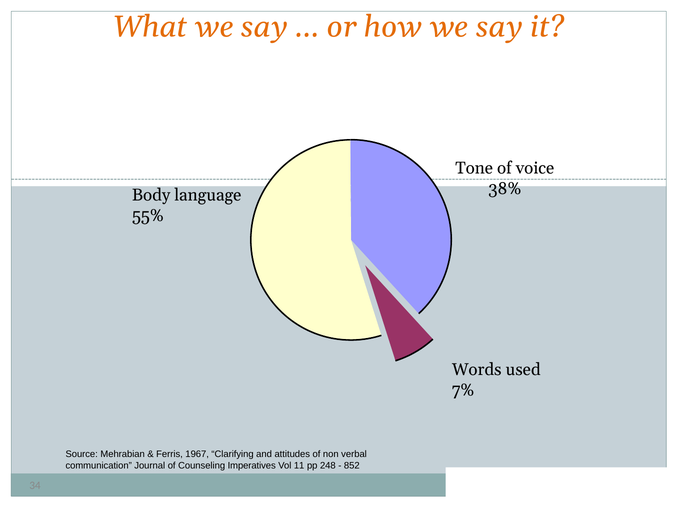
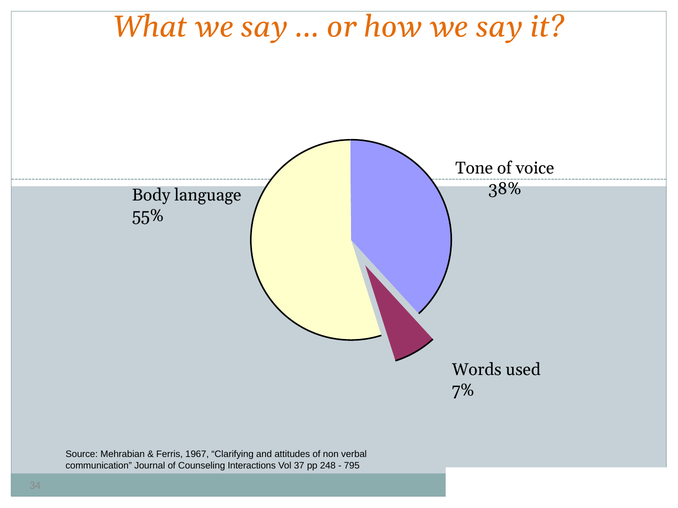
Imperatives: Imperatives -> Interactions
11: 11 -> 37
852: 852 -> 795
